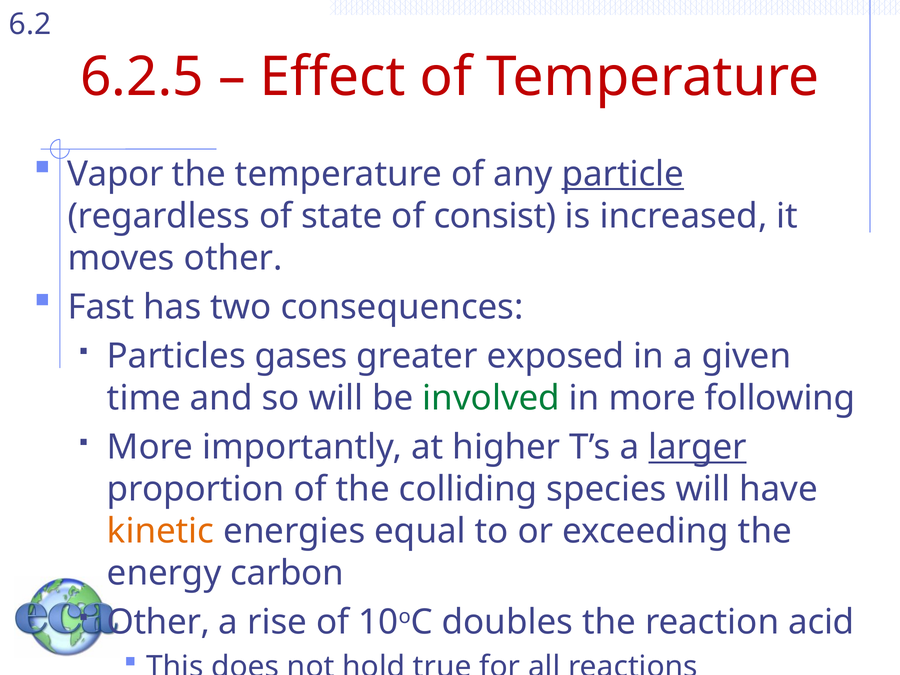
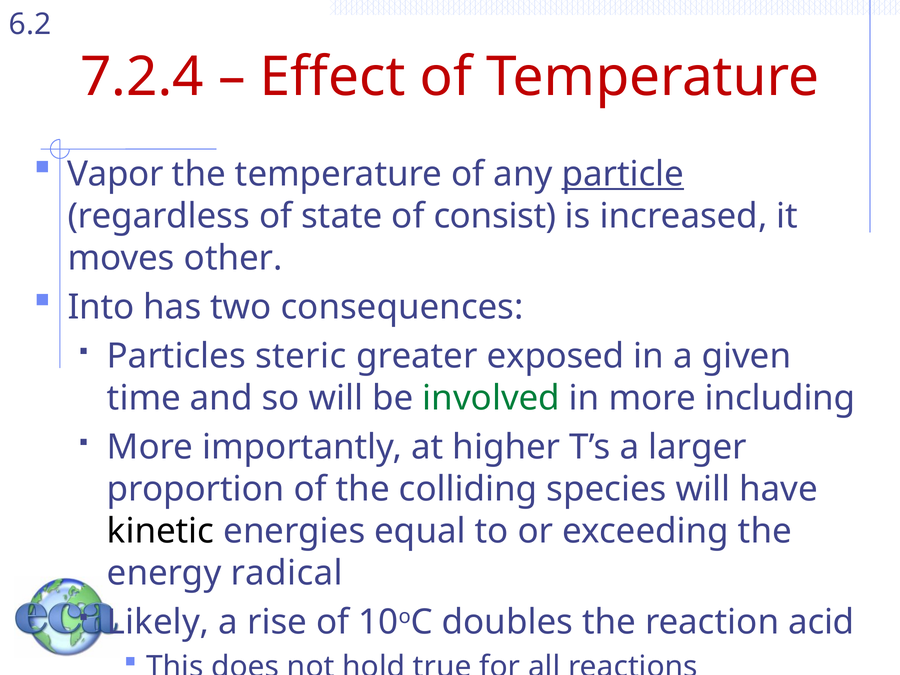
6.2.5: 6.2.5 -> 7.2.4
Fast: Fast -> Into
gases: gases -> steric
following: following -> including
larger underline: present -> none
kinetic colour: orange -> black
carbon: carbon -> radical
Other at (158, 622): Other -> Likely
